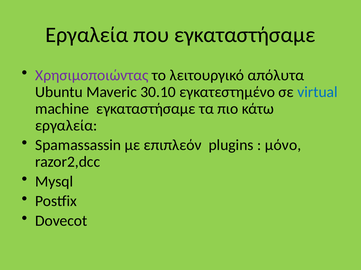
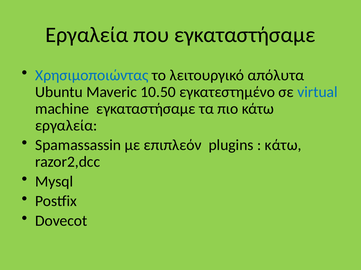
Χρησιμοποιώντας colour: purple -> blue
30.10: 30.10 -> 10.50
μόνο at (283, 145): μόνο -> κάτω
